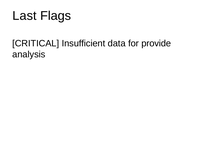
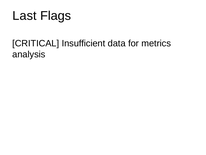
provide: provide -> metrics
